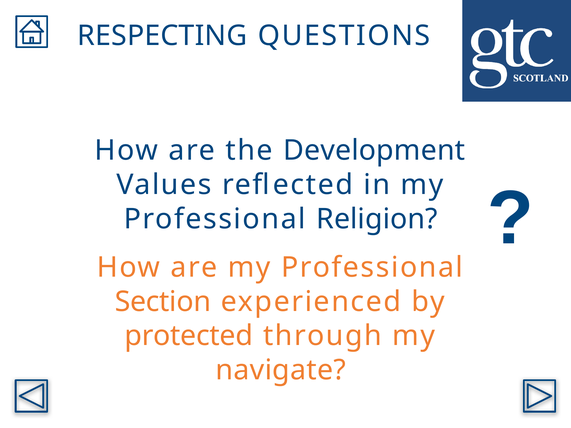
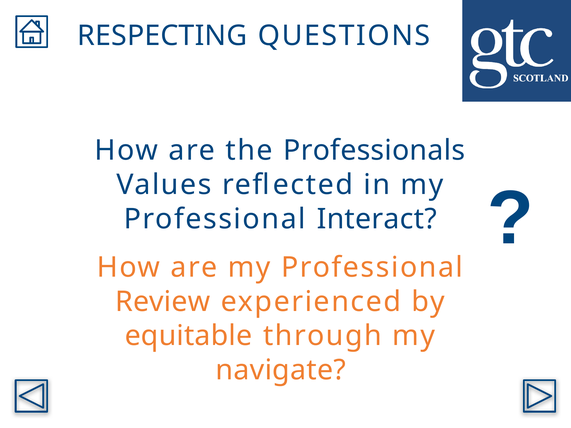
Development: Development -> Professionals
Religion: Religion -> Interact
Section: Section -> Review
protected: protected -> equitable
